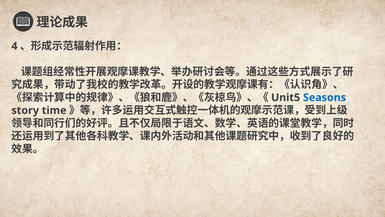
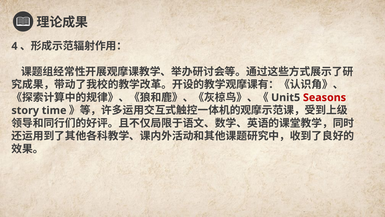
Seasons colour: blue -> red
